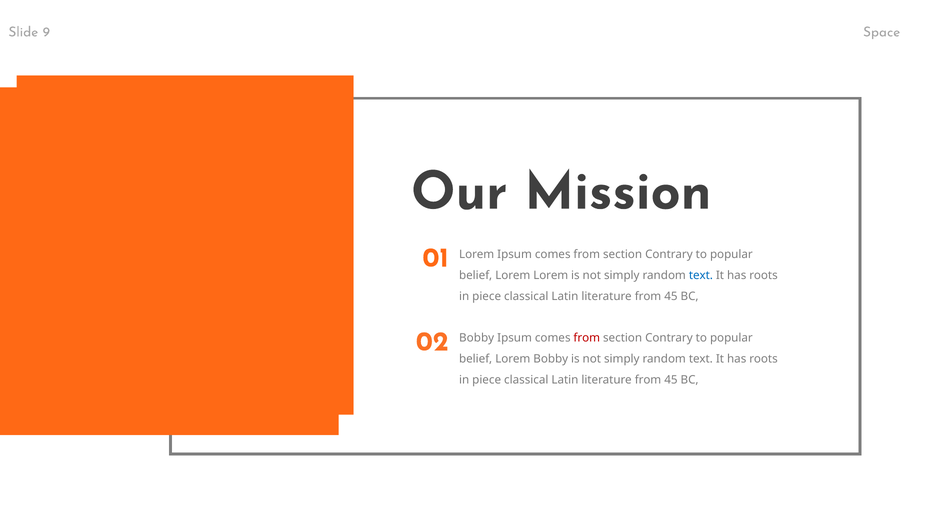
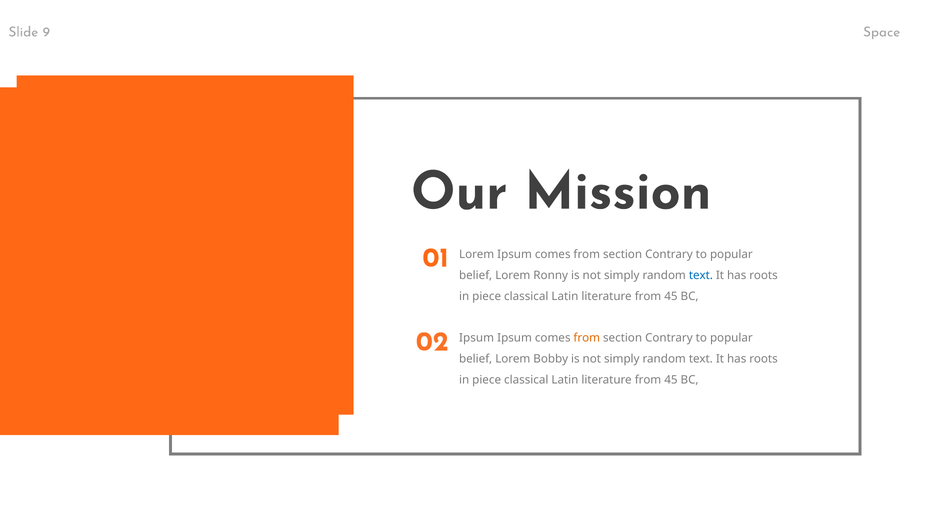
Lorem Lorem: Lorem -> Ronny
Bobby at (477, 338): Bobby -> Ipsum
from at (587, 338) colour: red -> orange
